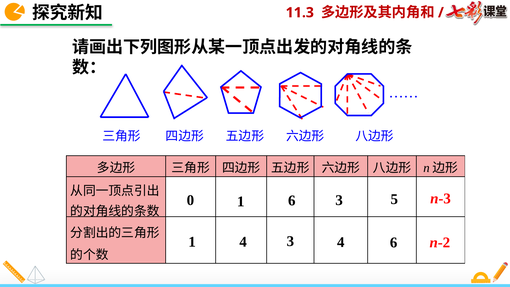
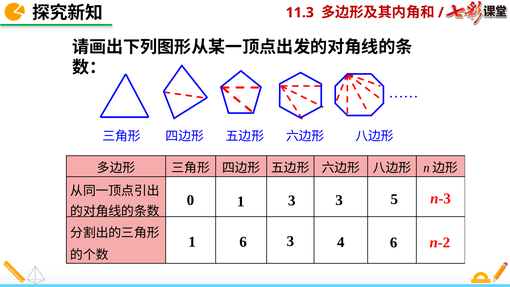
1 6: 6 -> 3
1 4: 4 -> 6
